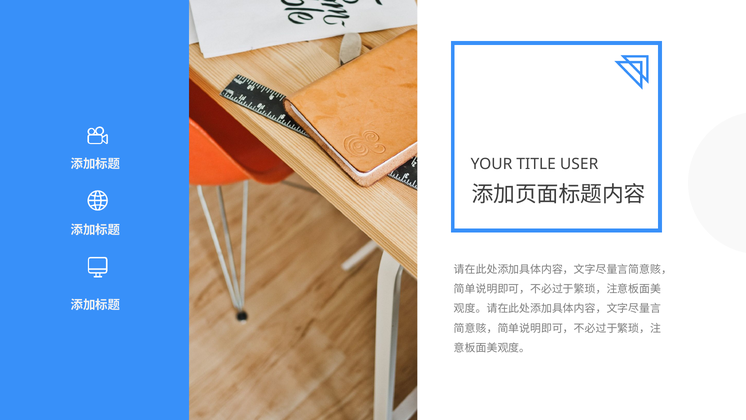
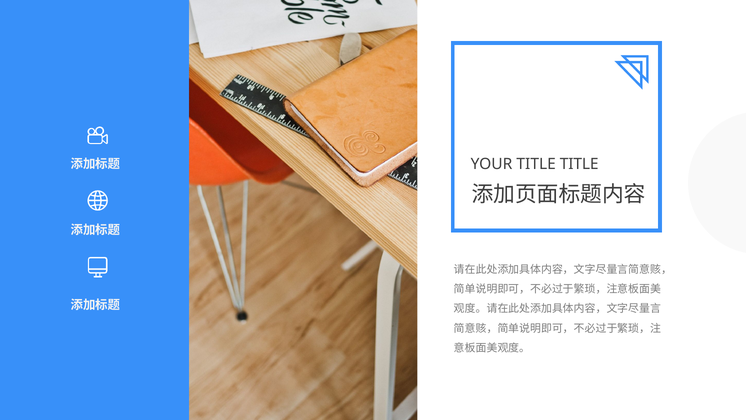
TITLE USER: USER -> TITLE
